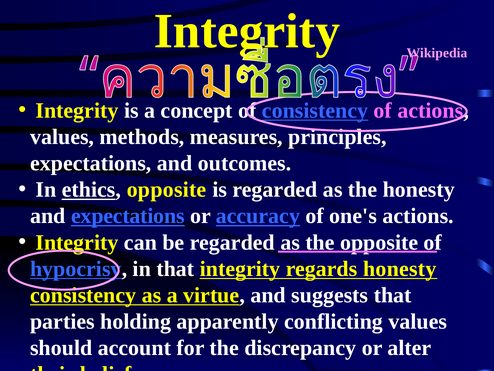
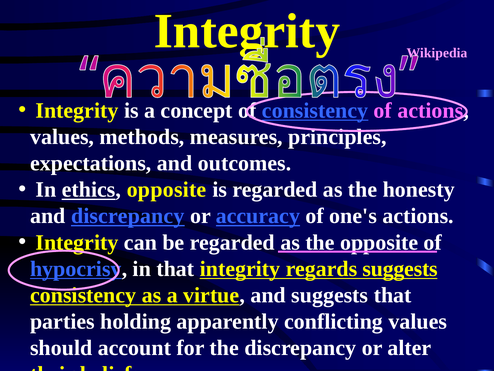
and expectations: expectations -> discrepancy
regards honesty: honesty -> suggests
